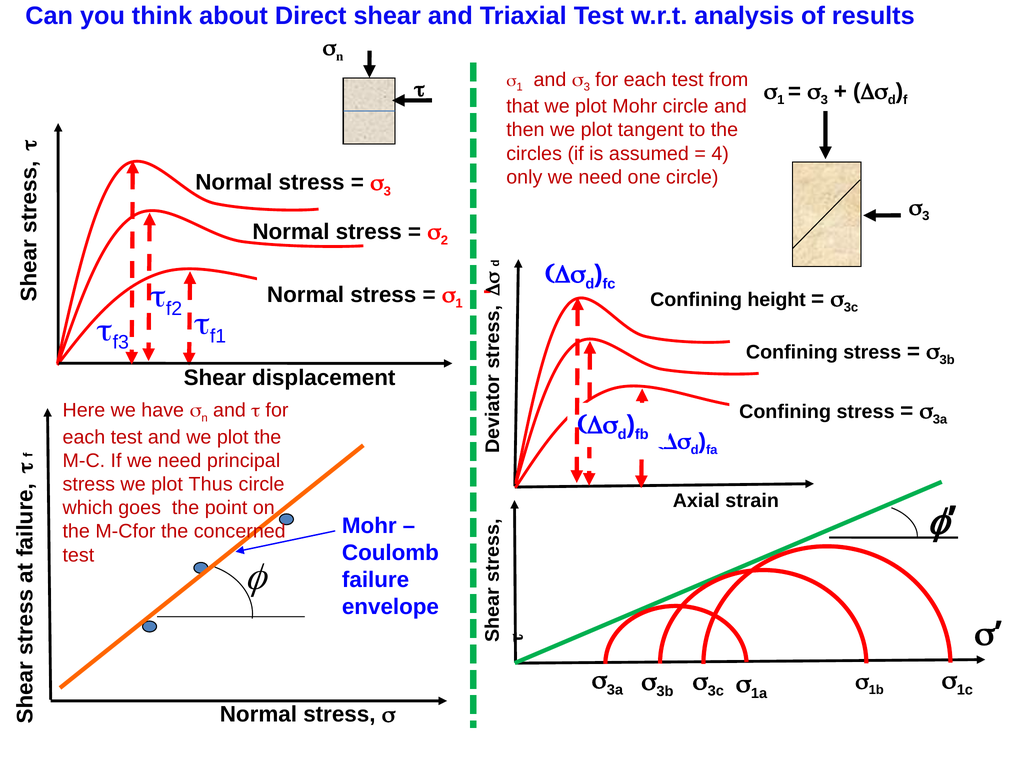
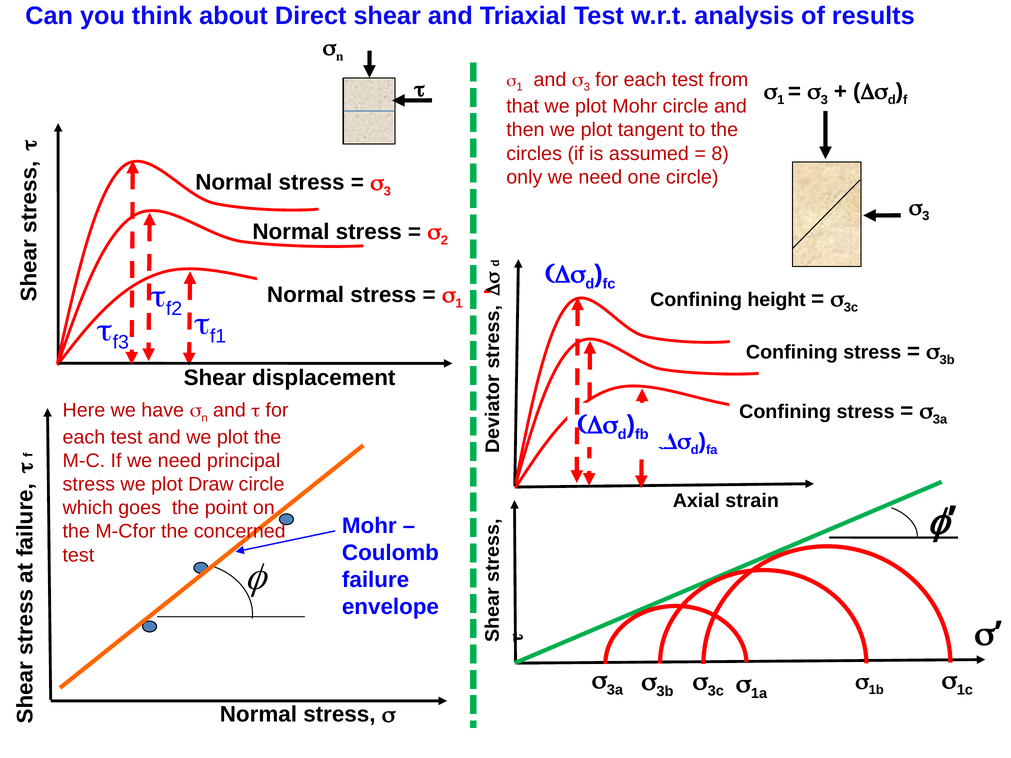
4: 4 -> 8
Thus: Thus -> Draw
